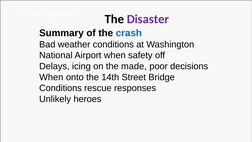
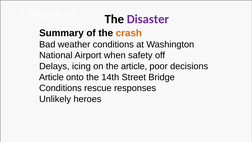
crash colour: blue -> orange
the made: made -> article
When at (51, 77): When -> Article
